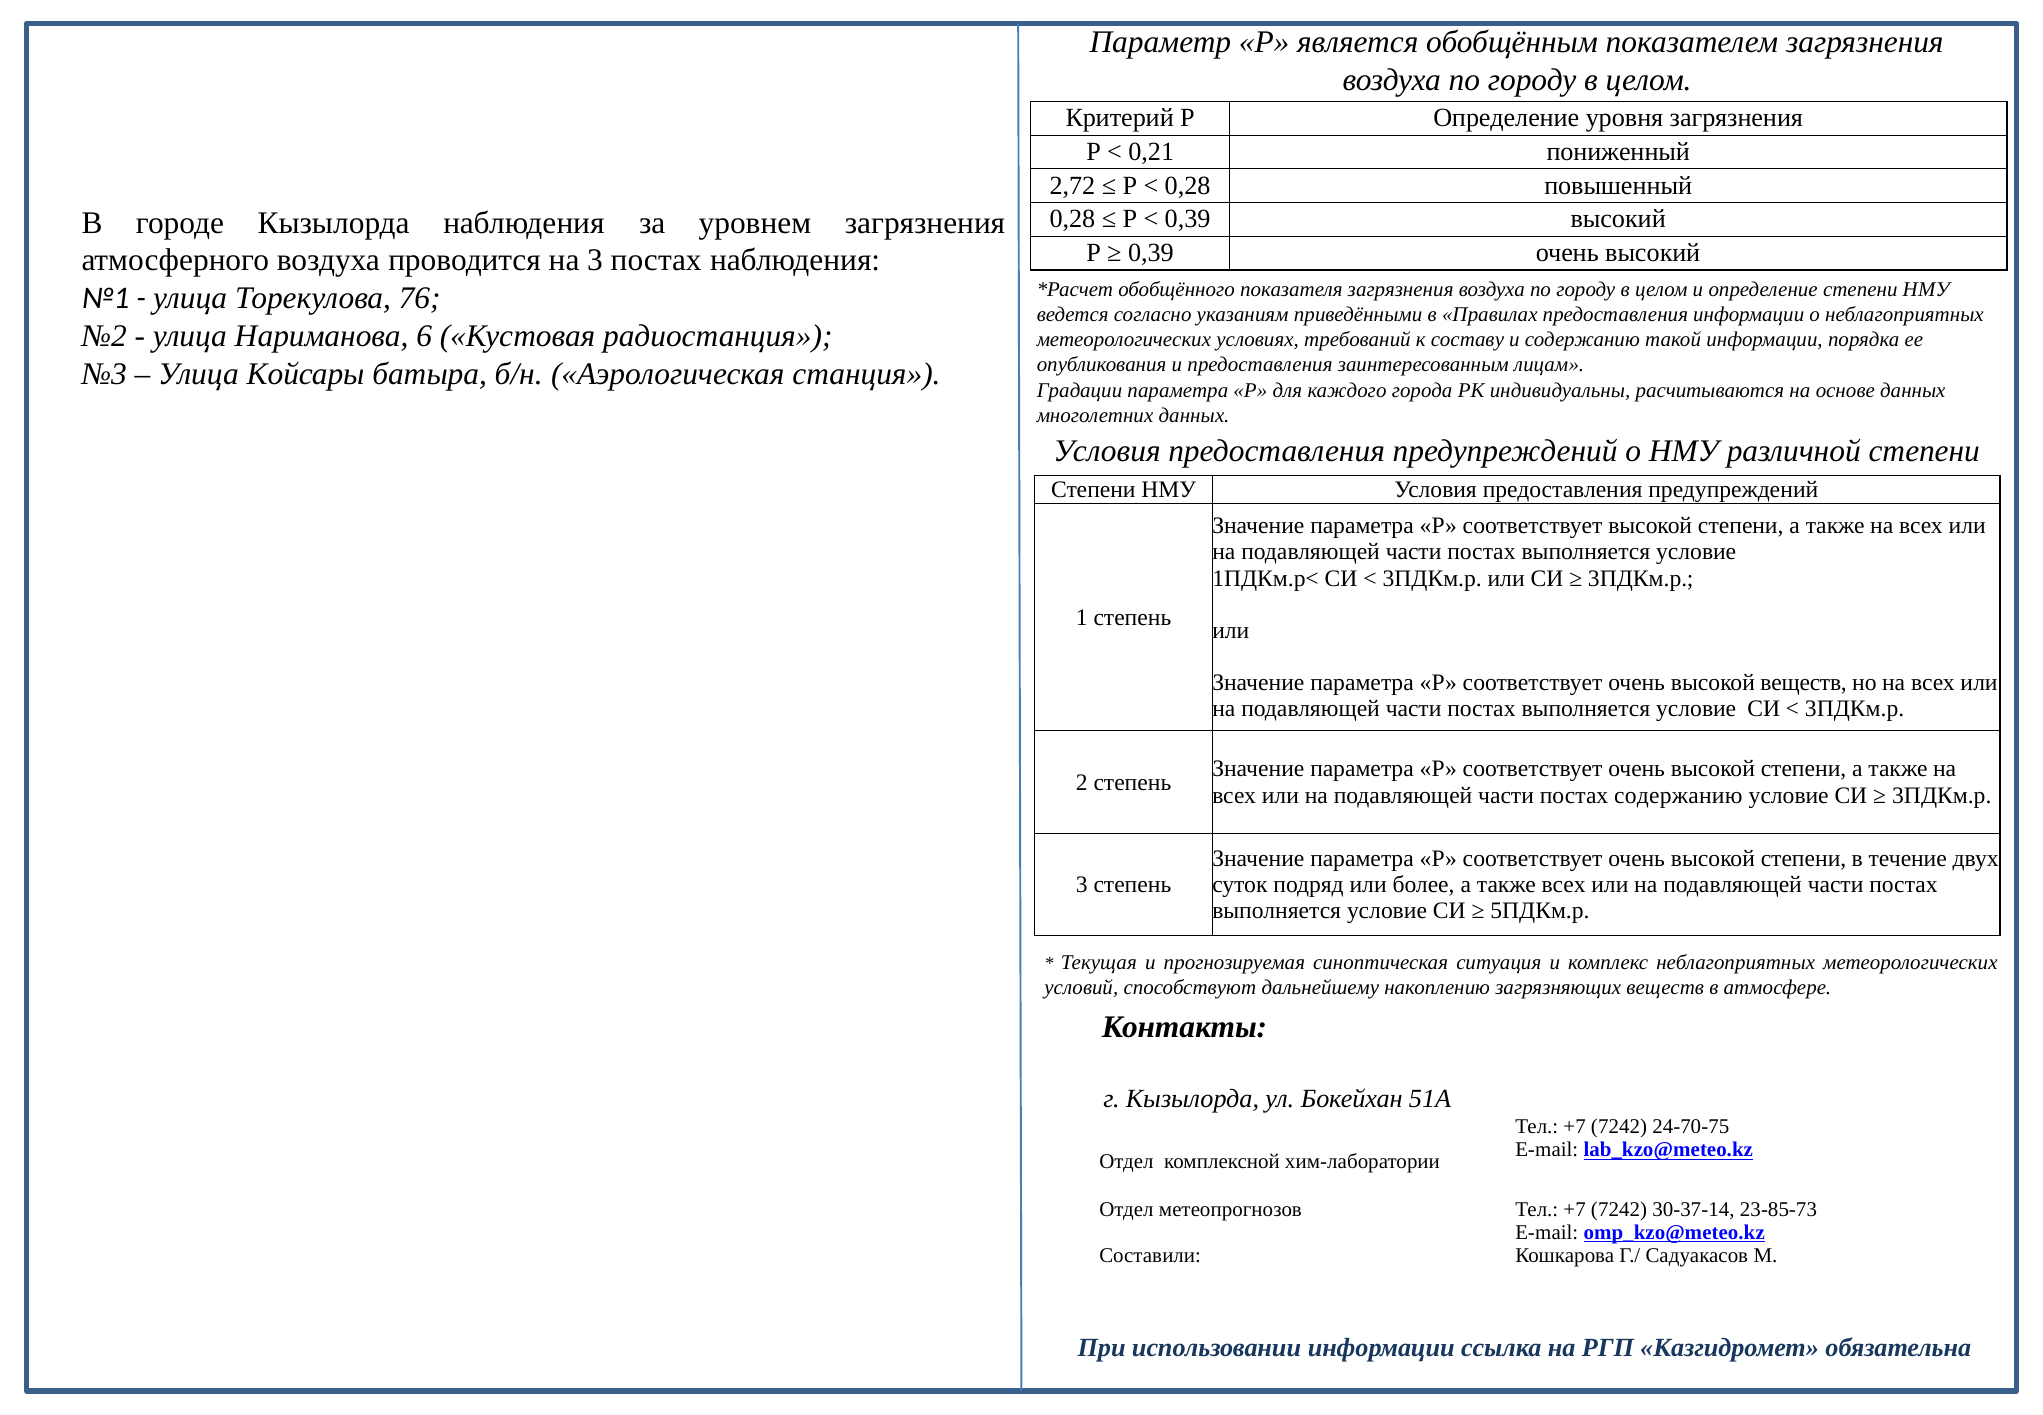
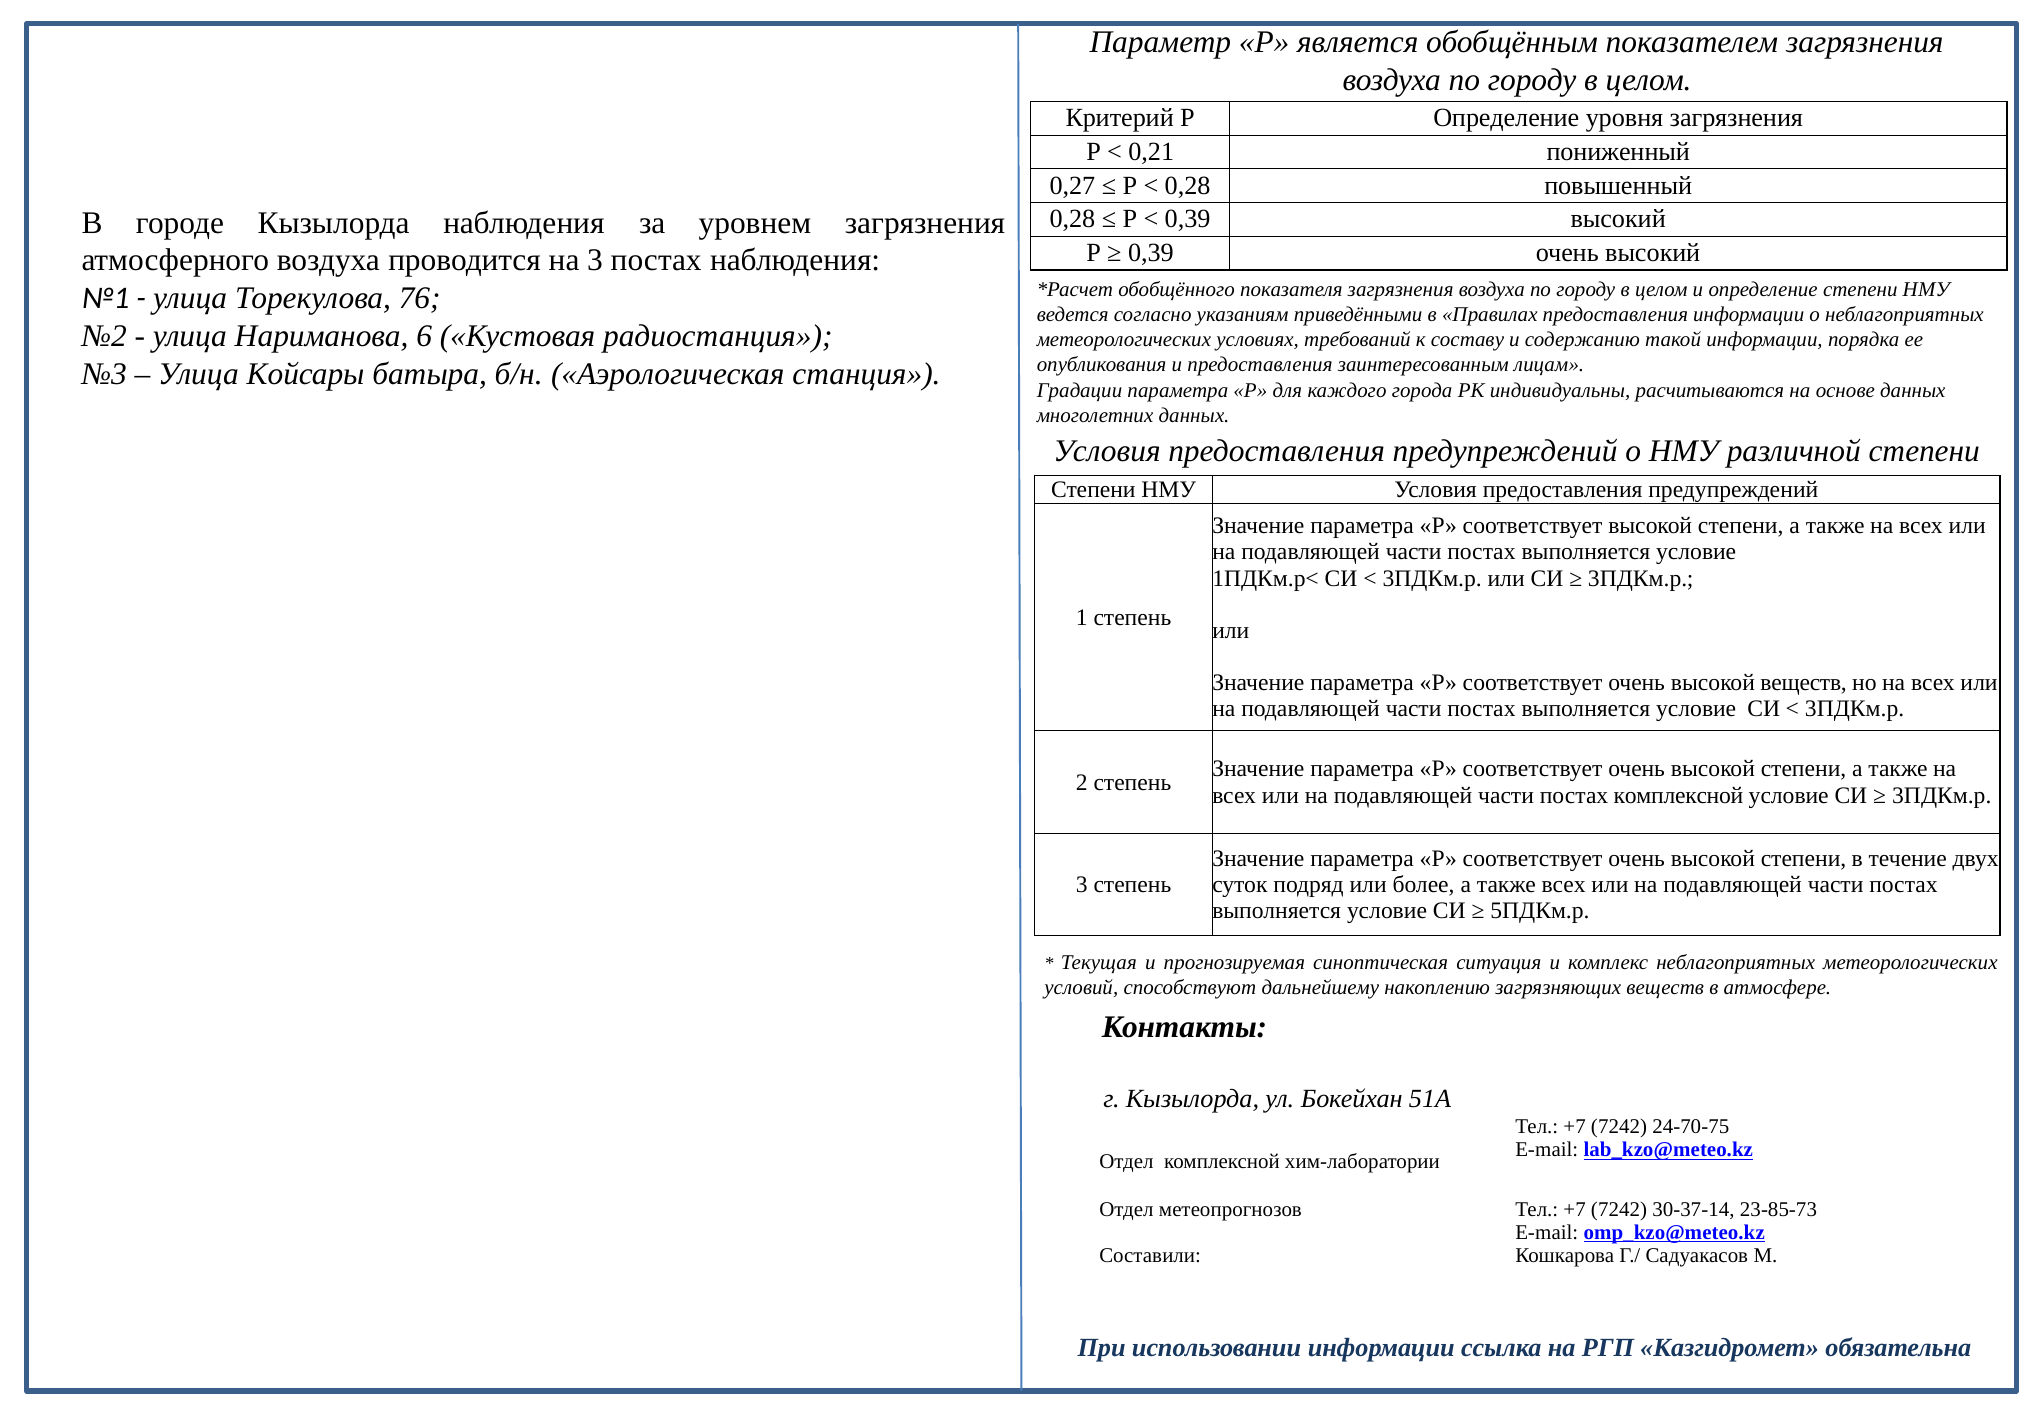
2,72: 2,72 -> 0,27
постах содержанию: содержанию -> комплексной
